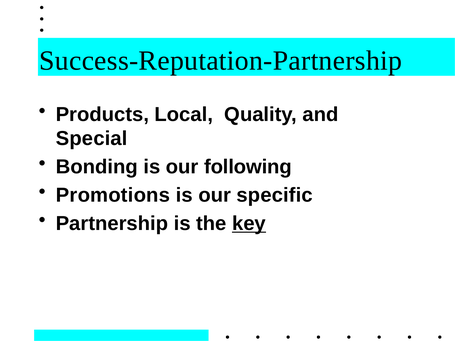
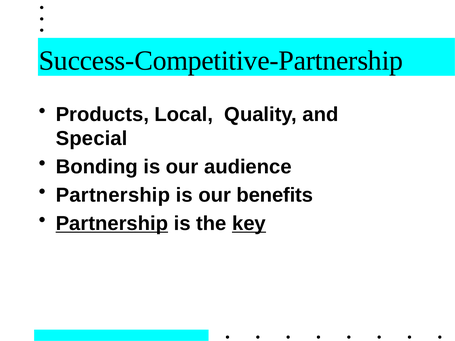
Success-Reputation-Partnership: Success-Reputation-Partnership -> Success-Competitive-Partnership
following: following -> audience
Promotions at (113, 195): Promotions -> Partnership
specific: specific -> benefits
Partnership at (112, 224) underline: none -> present
